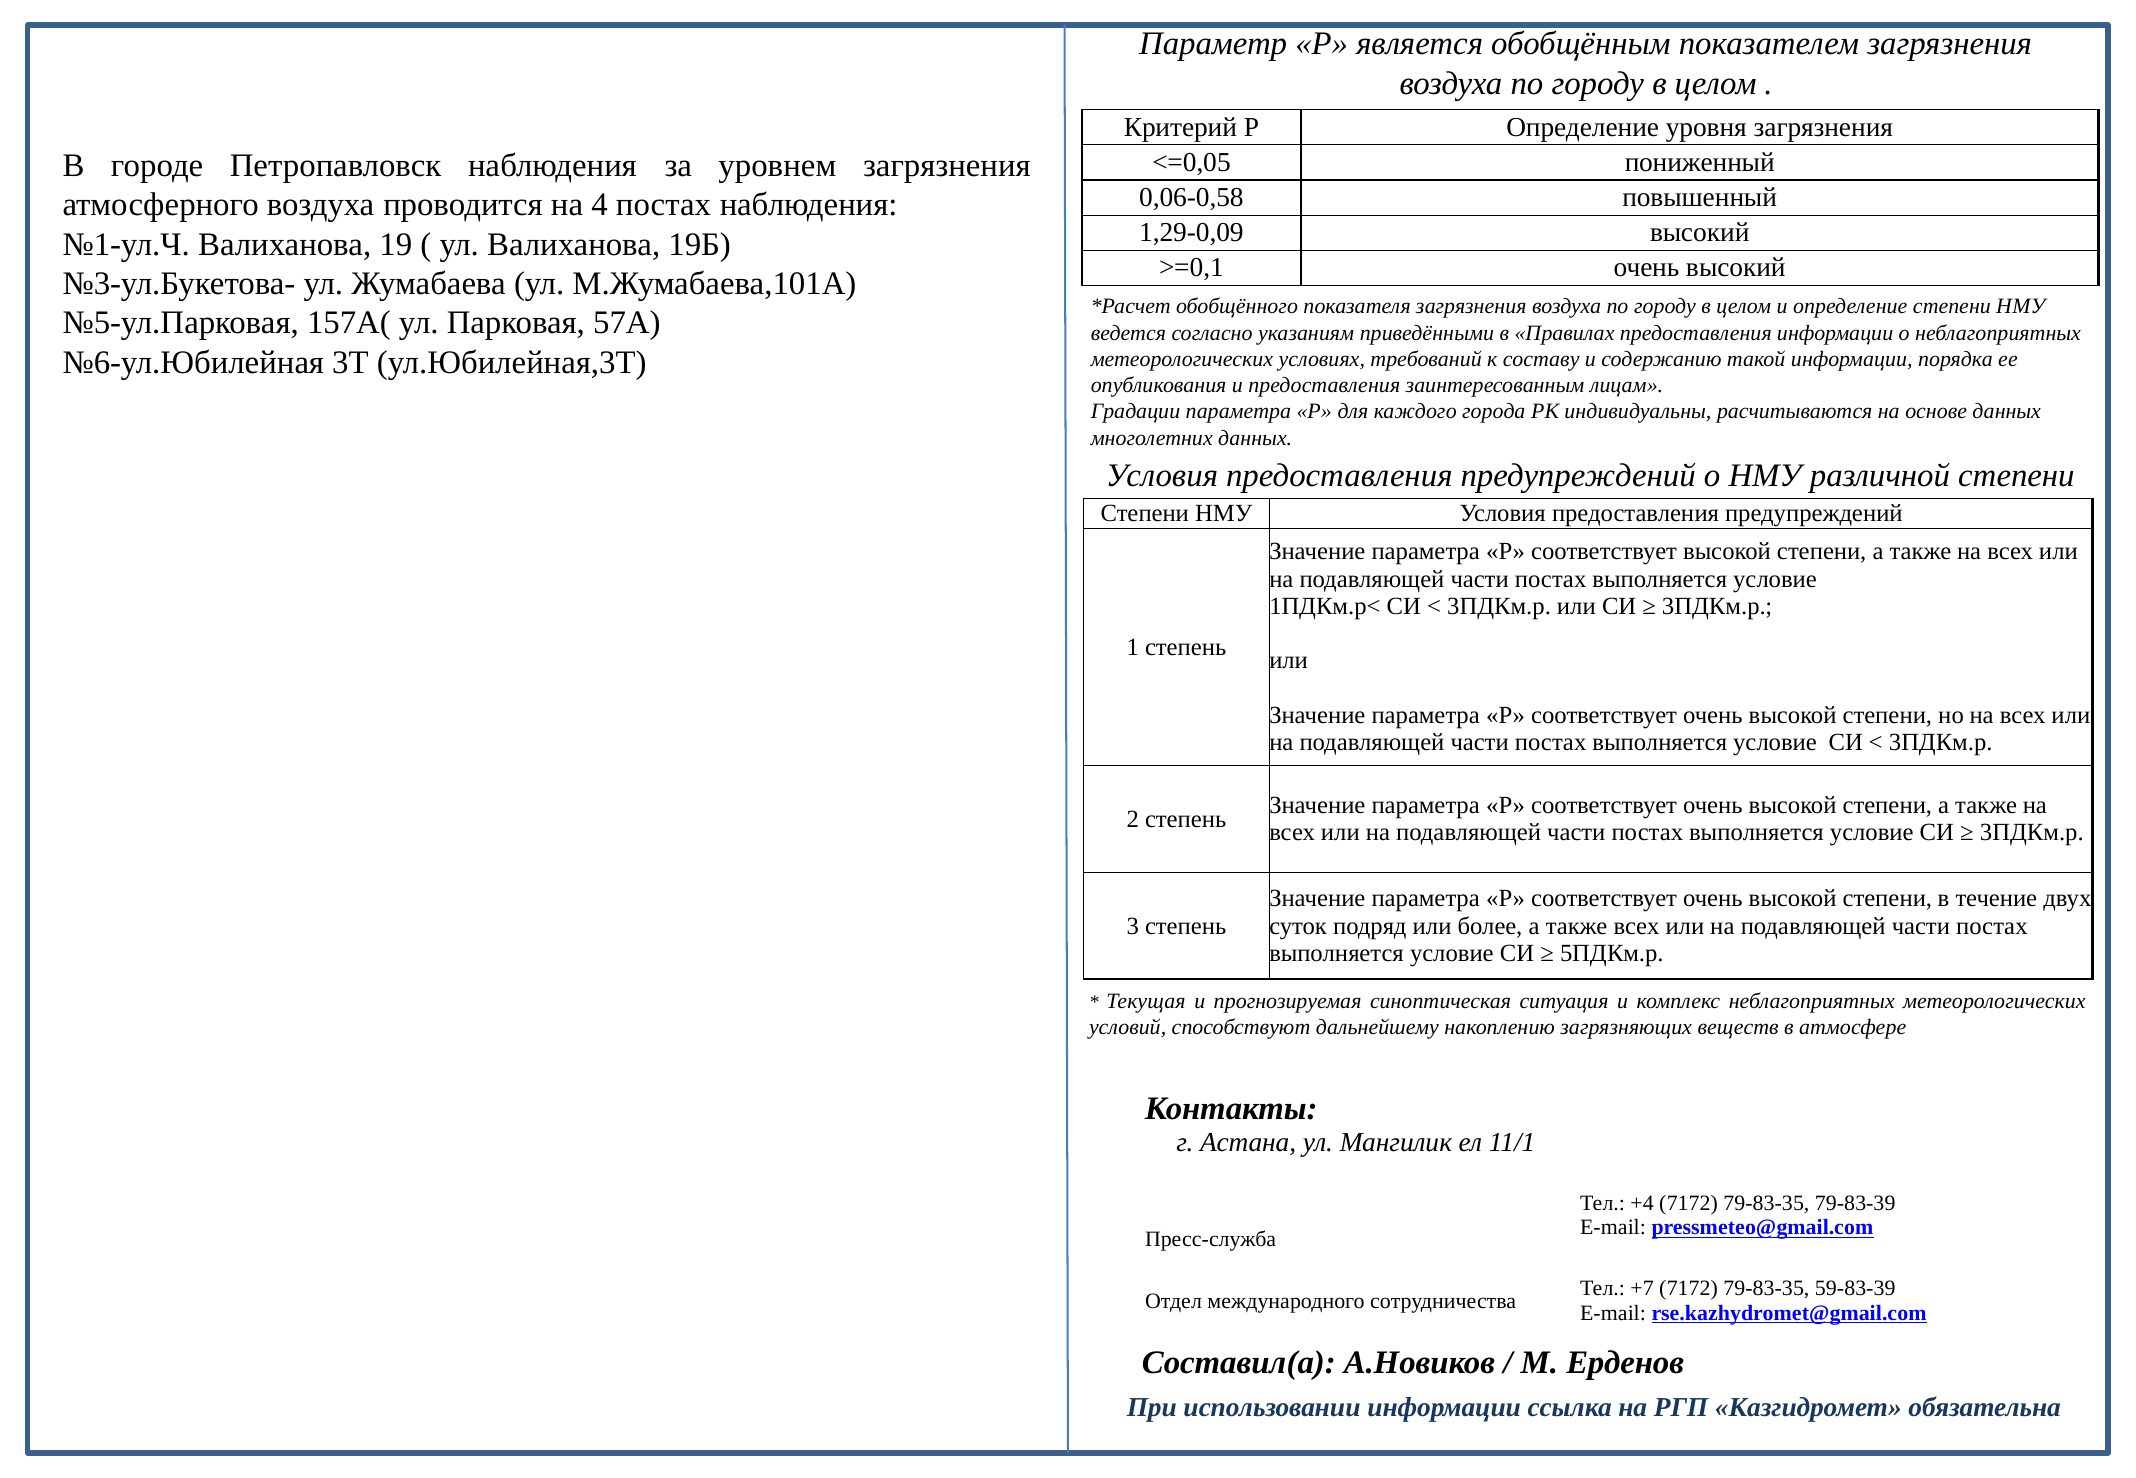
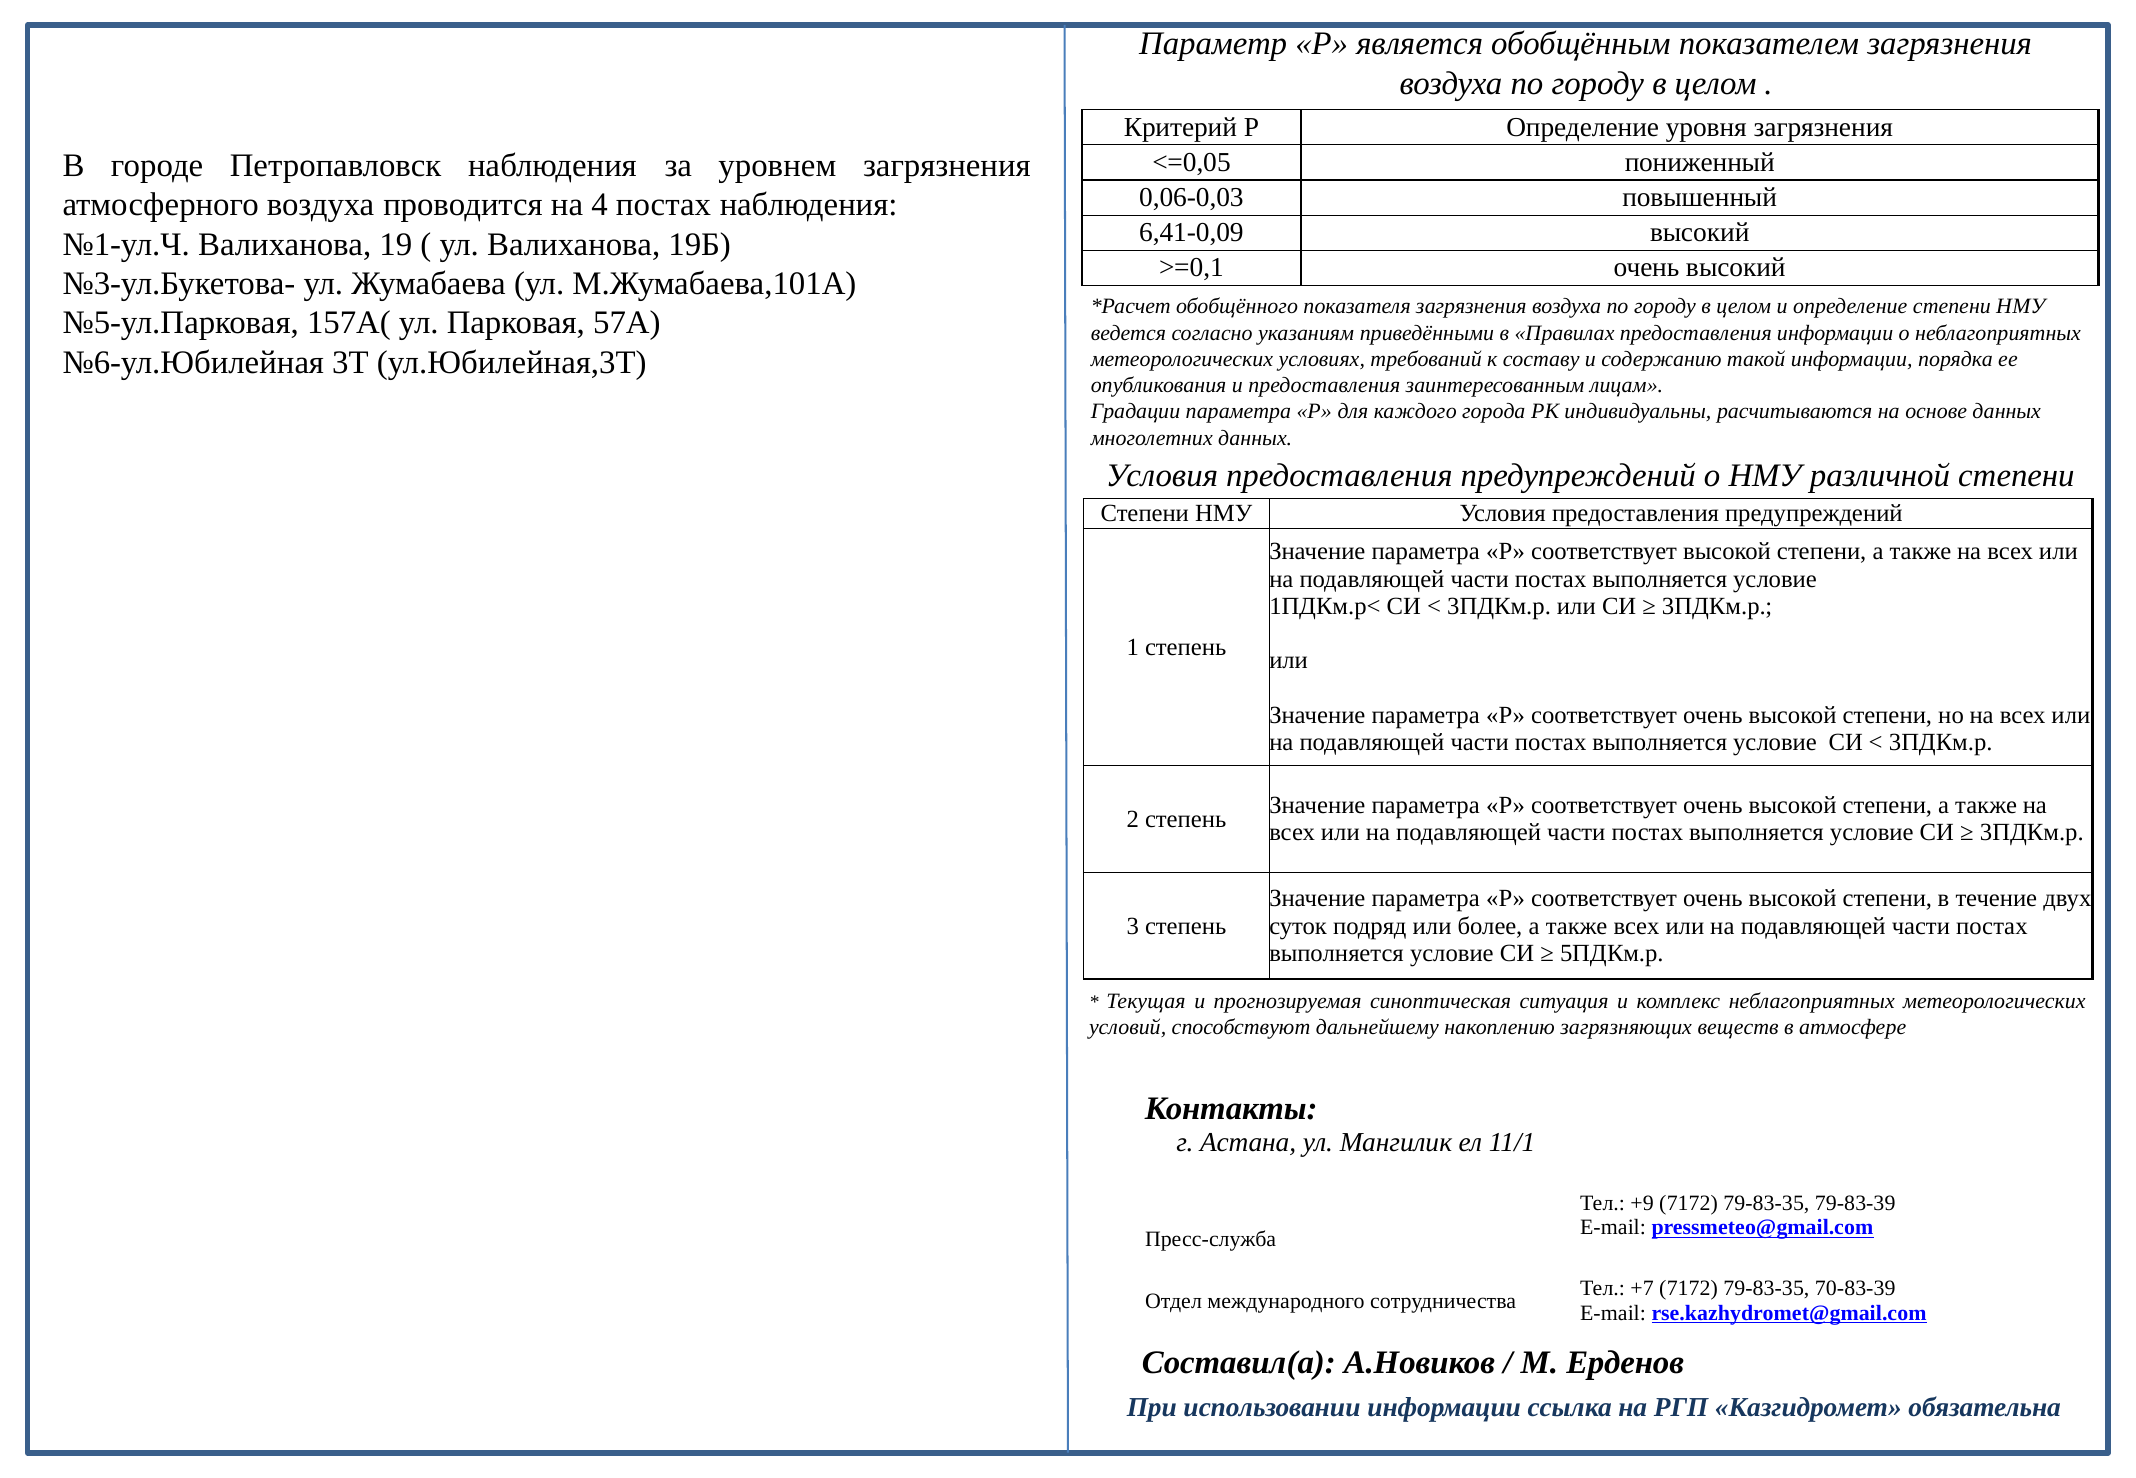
0,06-0,58: 0,06-0,58 -> 0,06-0,03
1,29-0,09: 1,29-0,09 -> 6,41-0,09
+4: +4 -> +9
59-83-39: 59-83-39 -> 70-83-39
